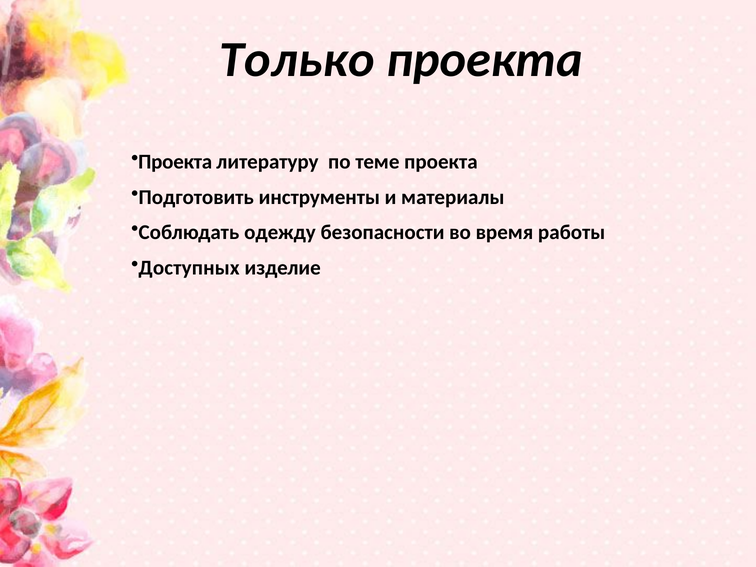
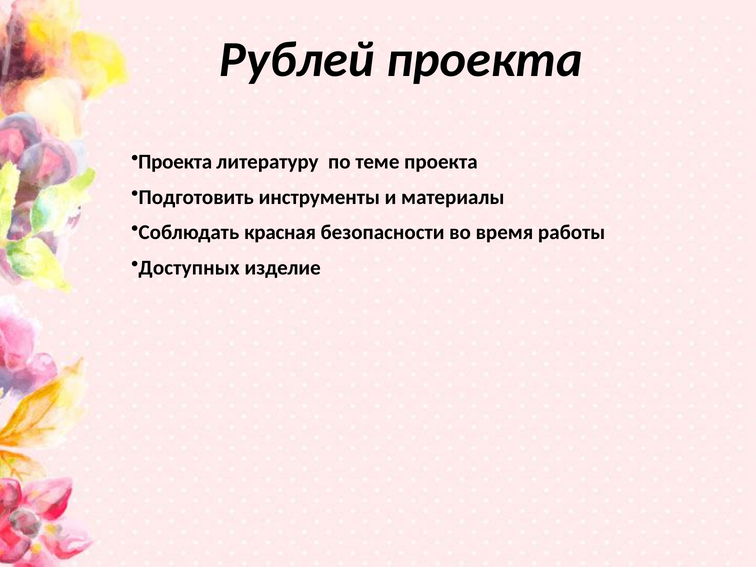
Только: Только -> Рублей
одежду: одежду -> красная
